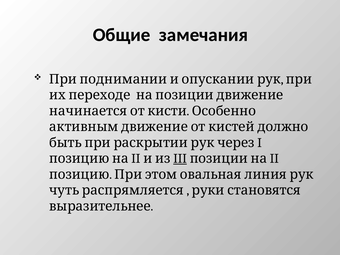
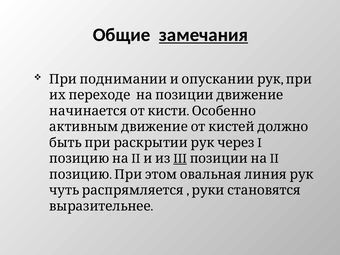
замечания underline: none -> present
